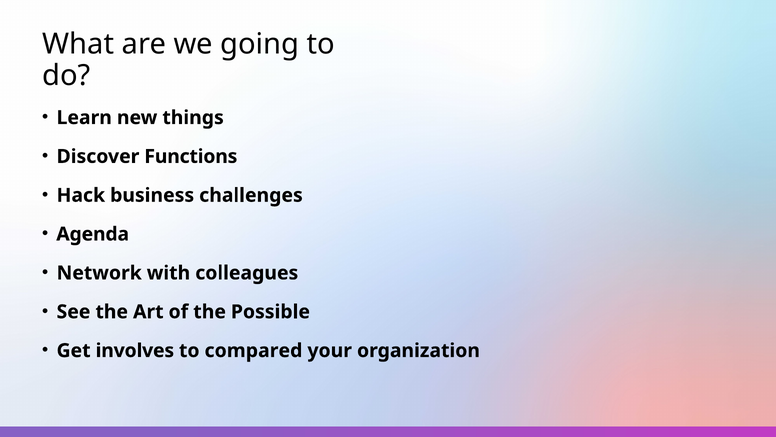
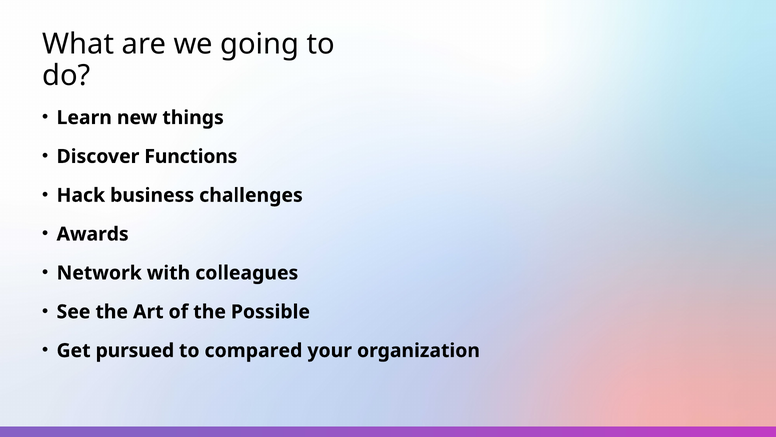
Agenda: Agenda -> Awards
involves: involves -> pursued
